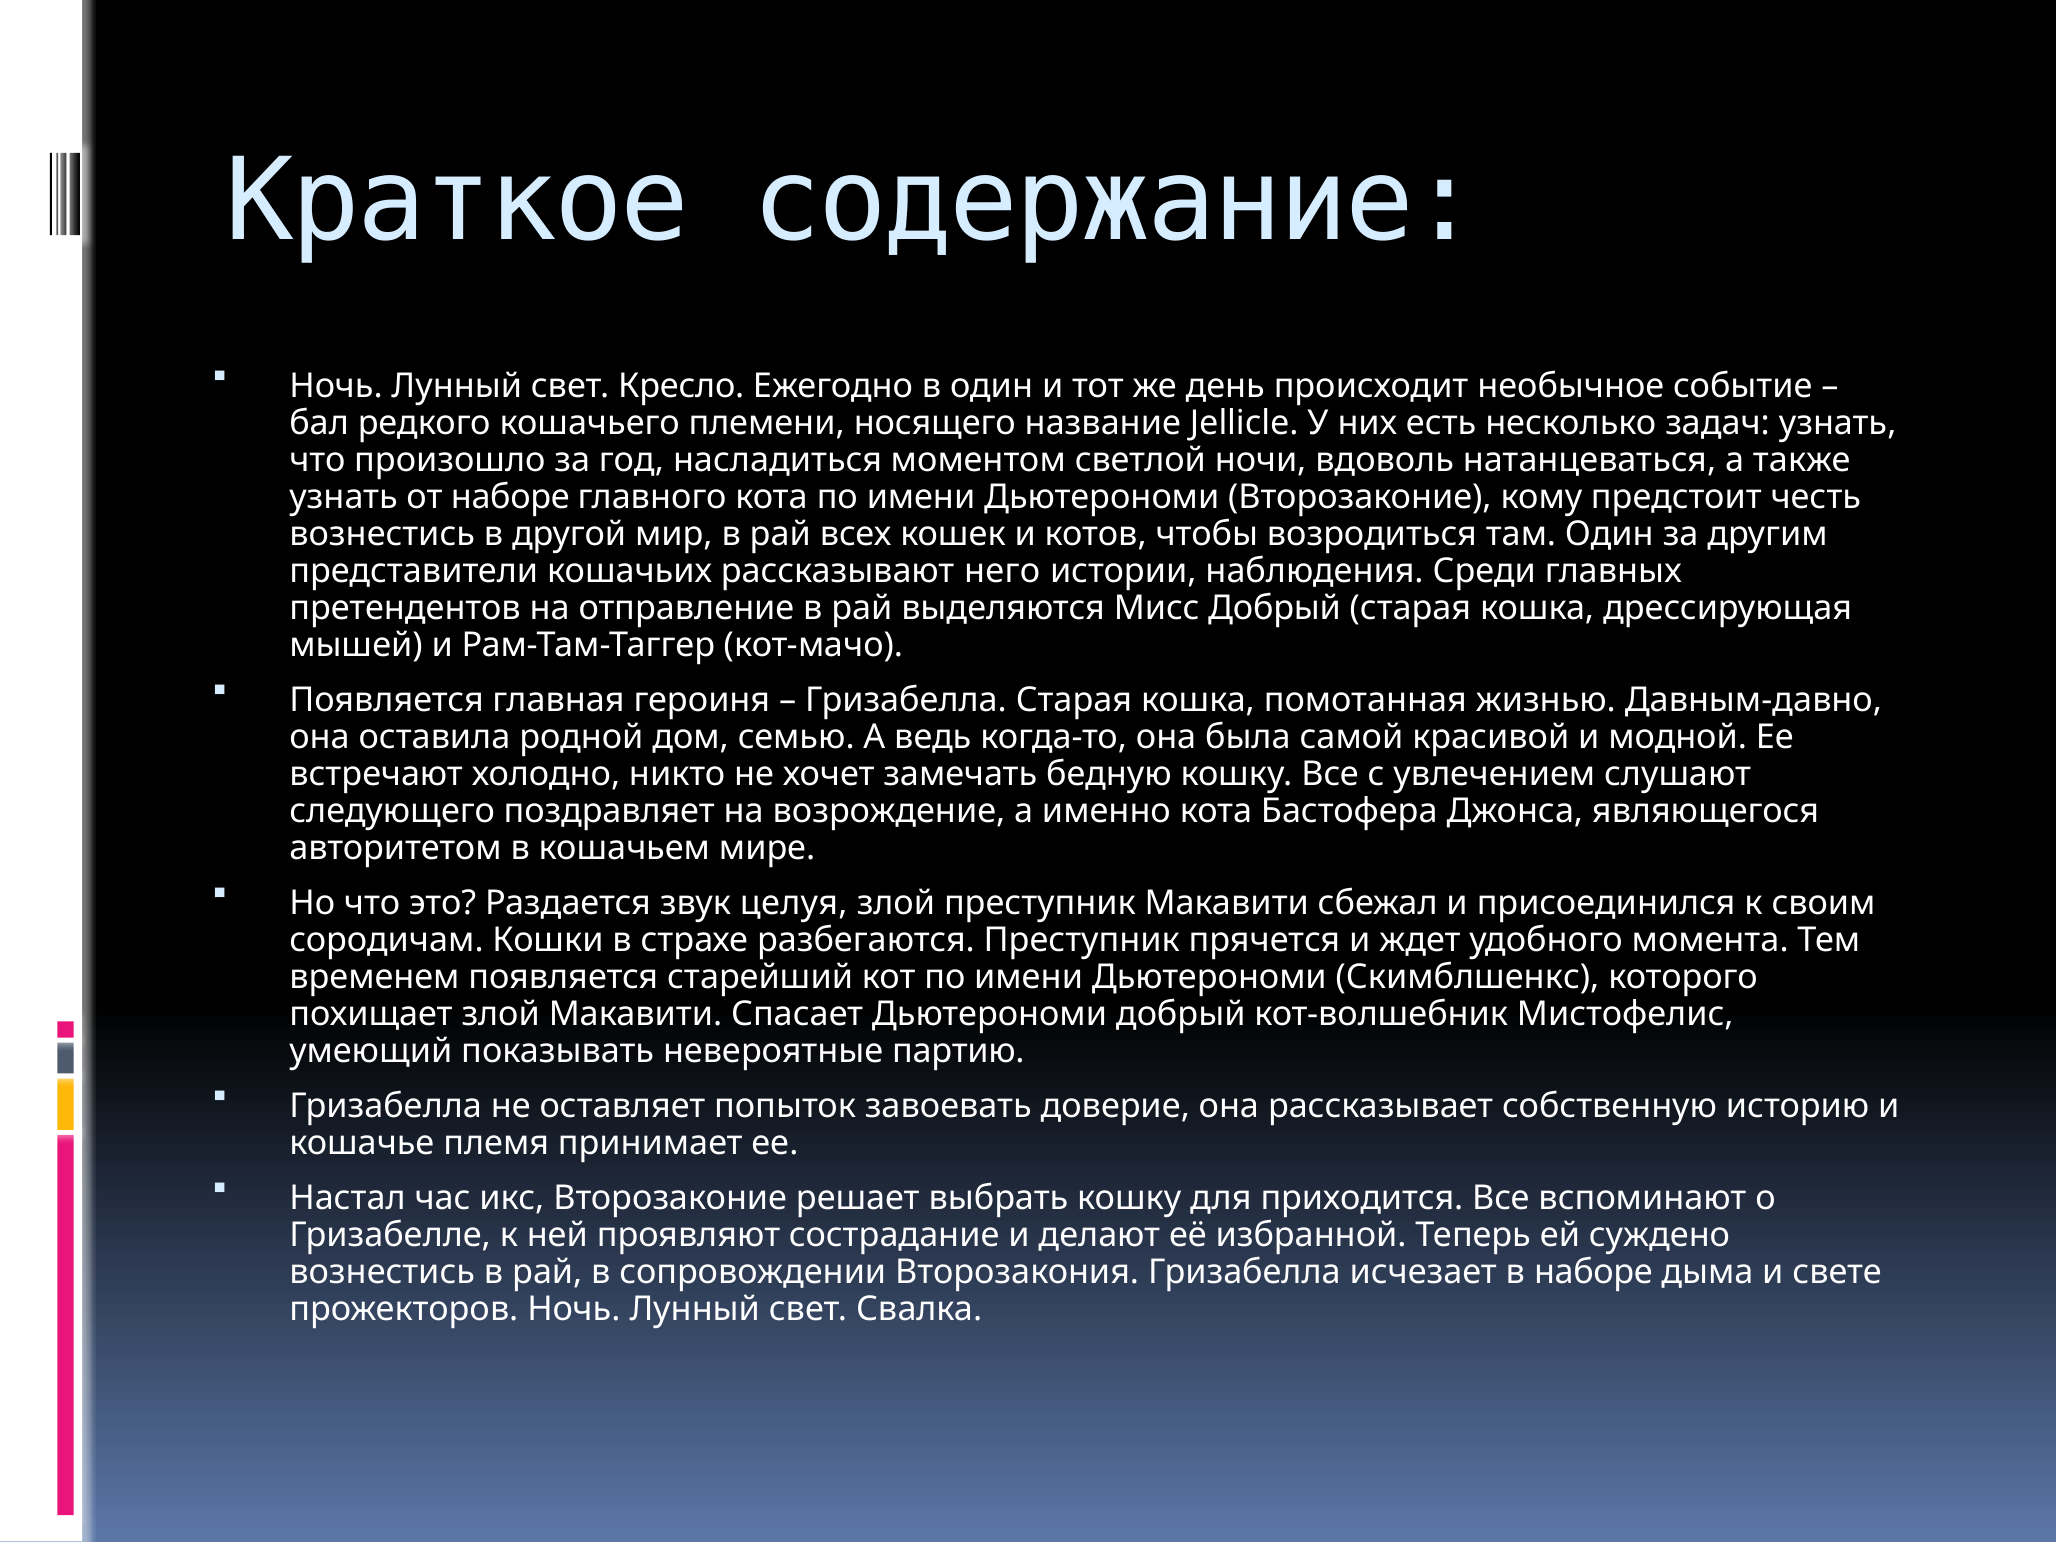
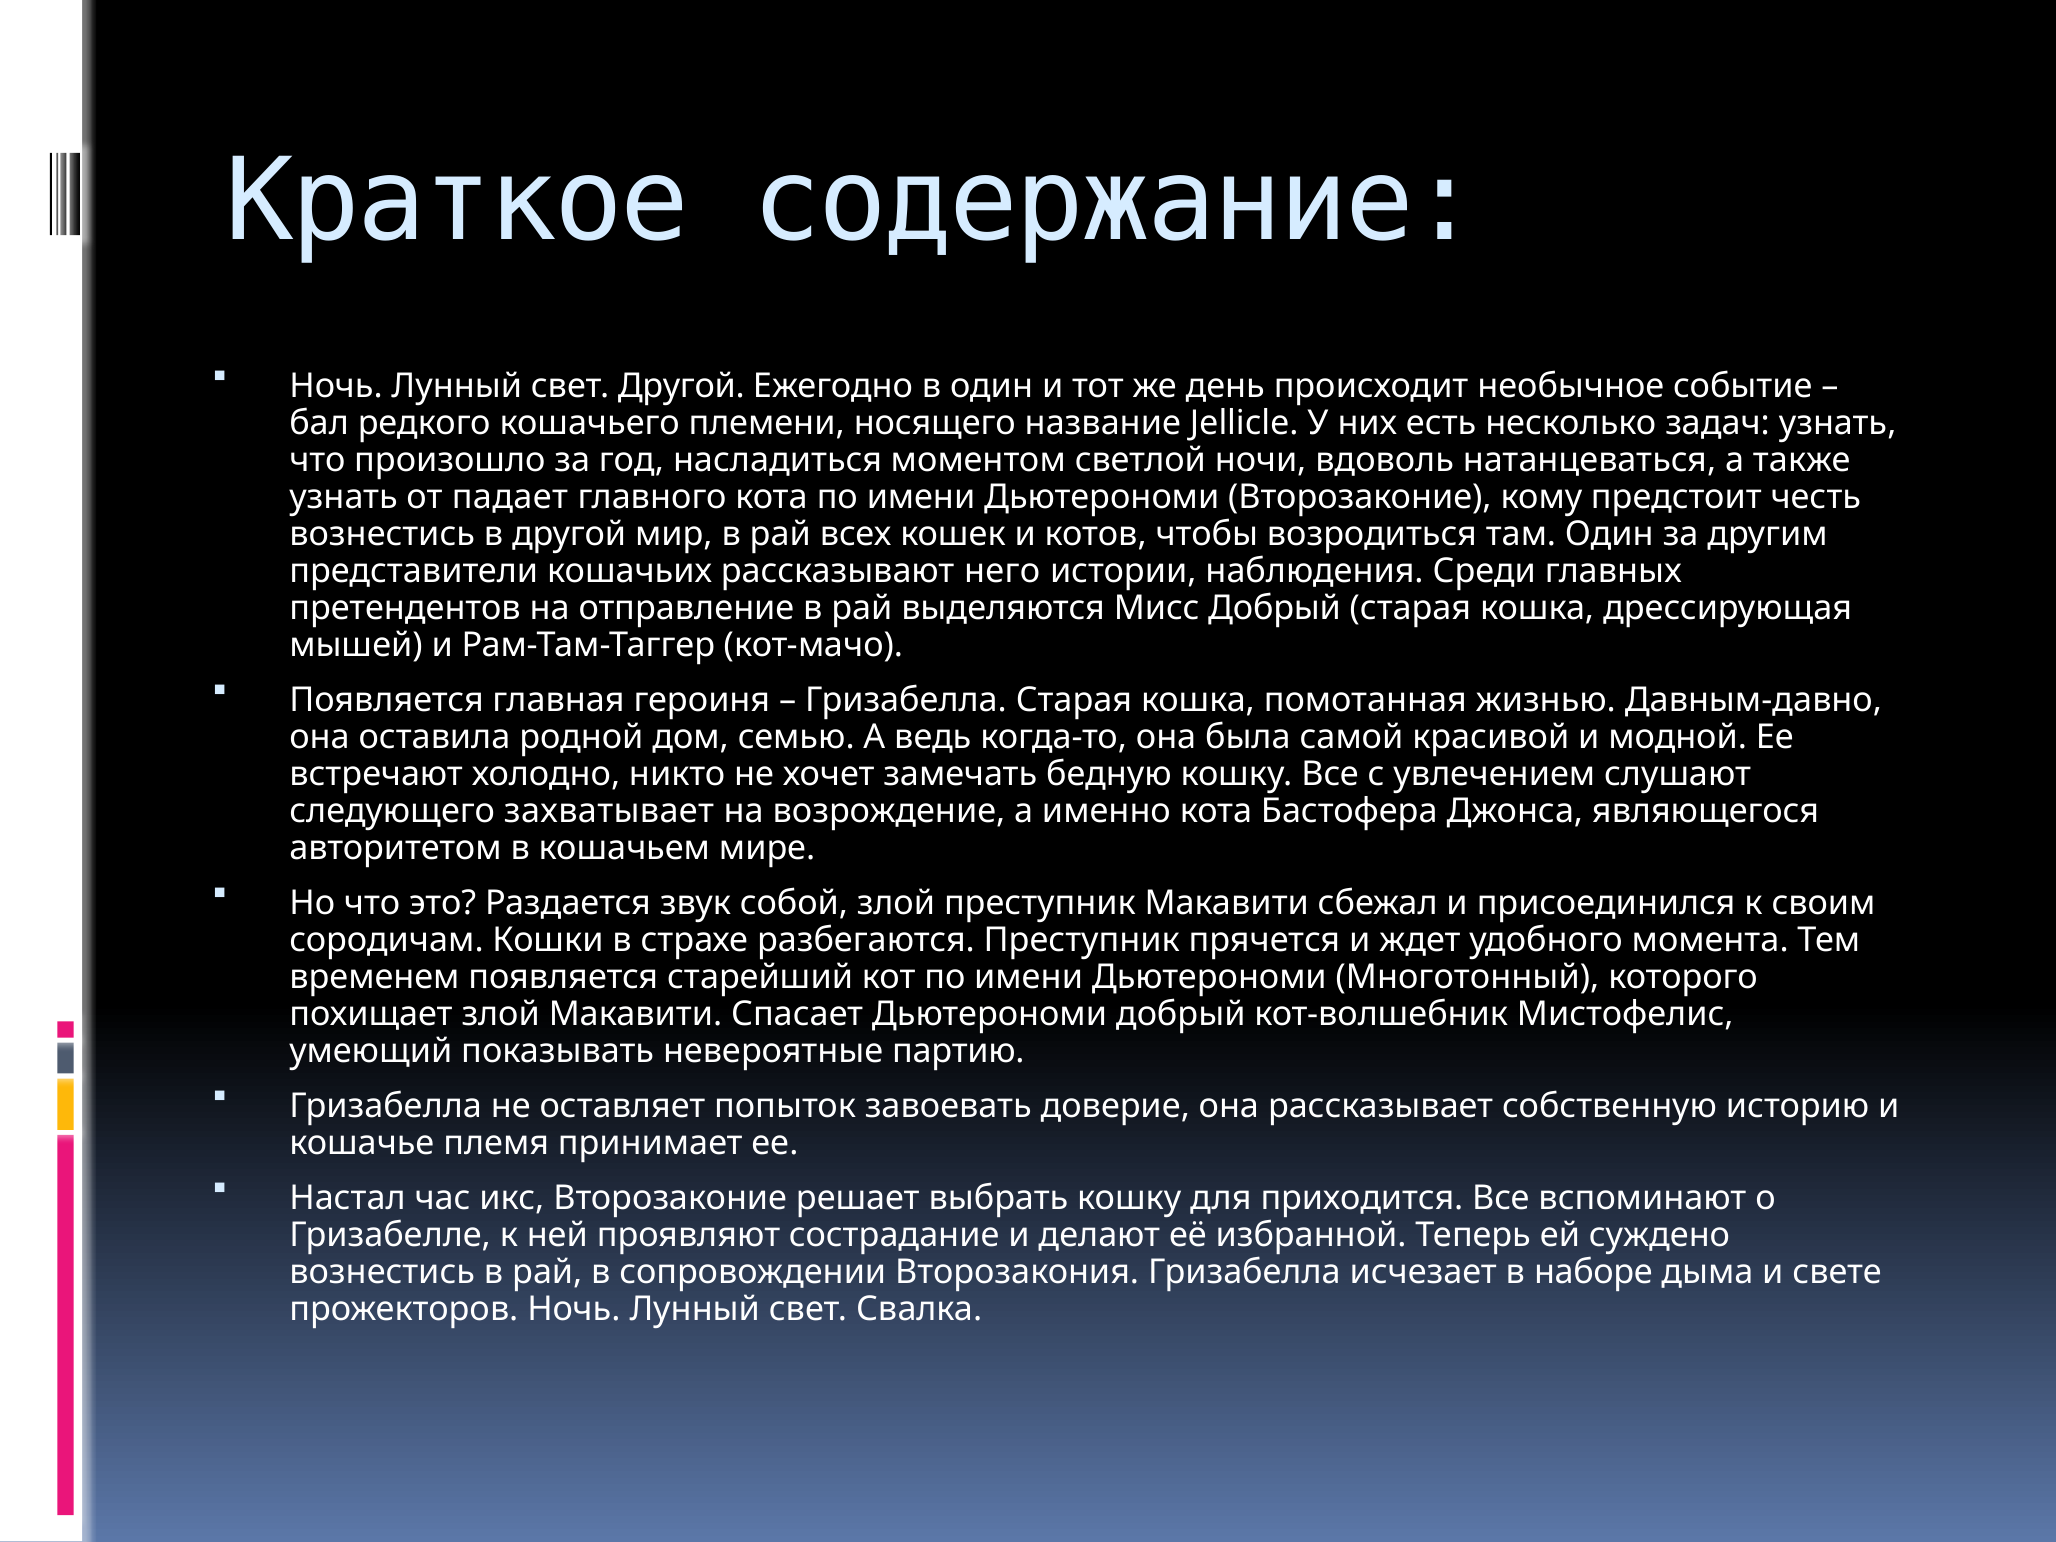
свет Кресло: Кресло -> Другой
от наборе: наборе -> падает
поздравляет: поздравляет -> захватывает
целуя: целуя -> собой
Скимблшенкс: Скимблшенкс -> Многотонный
